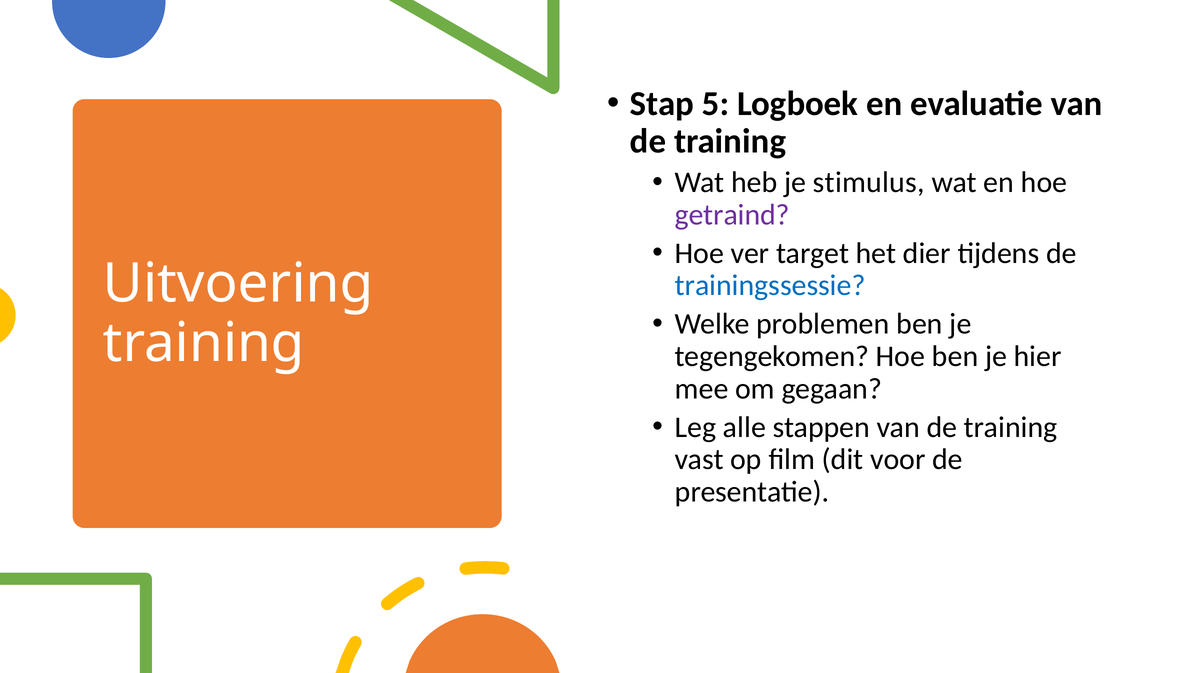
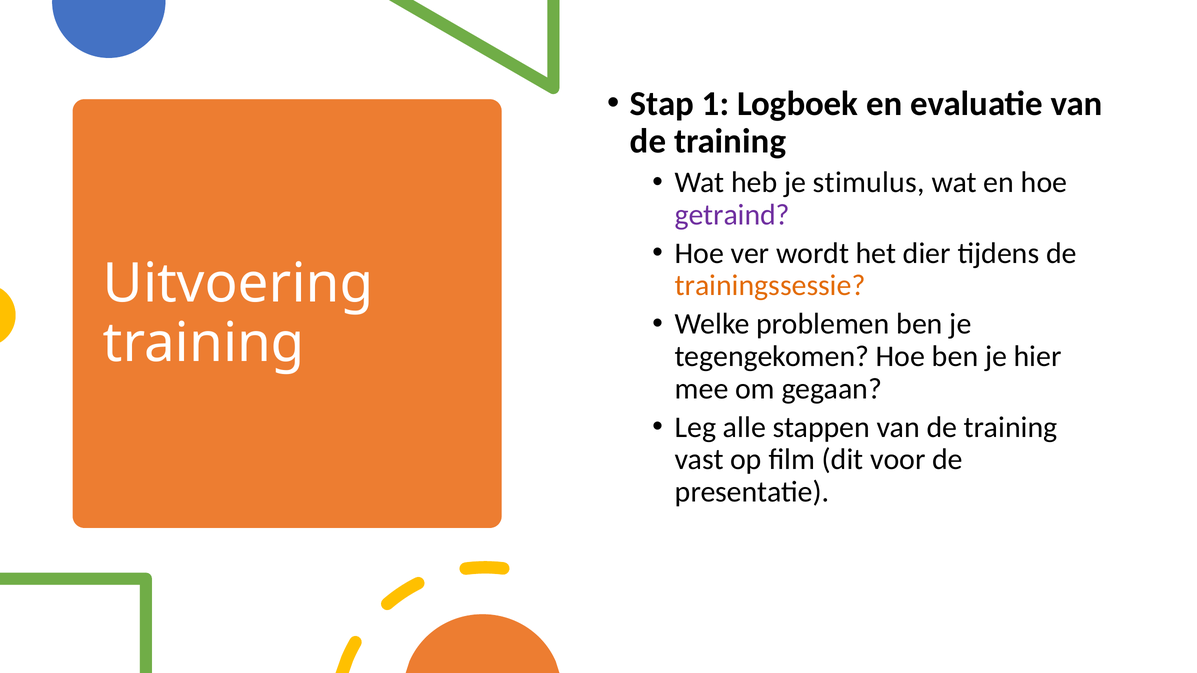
5: 5 -> 1
target: target -> wordt
trainingssessie colour: blue -> orange
